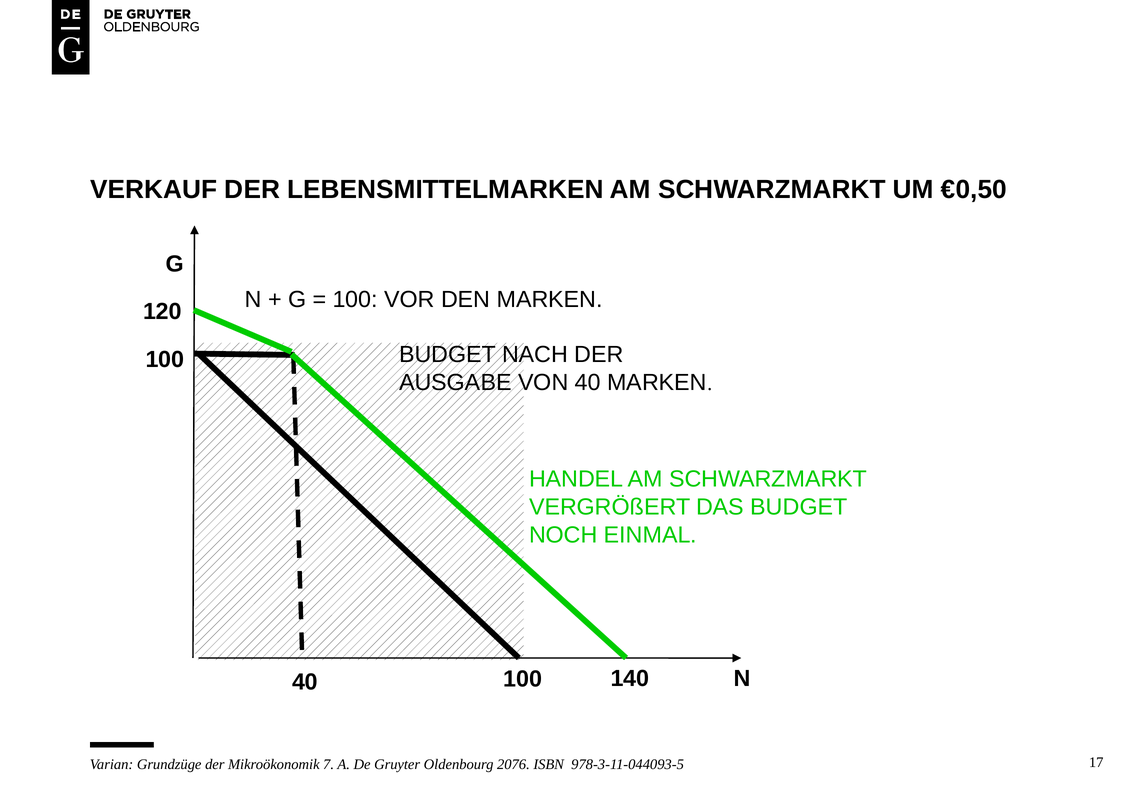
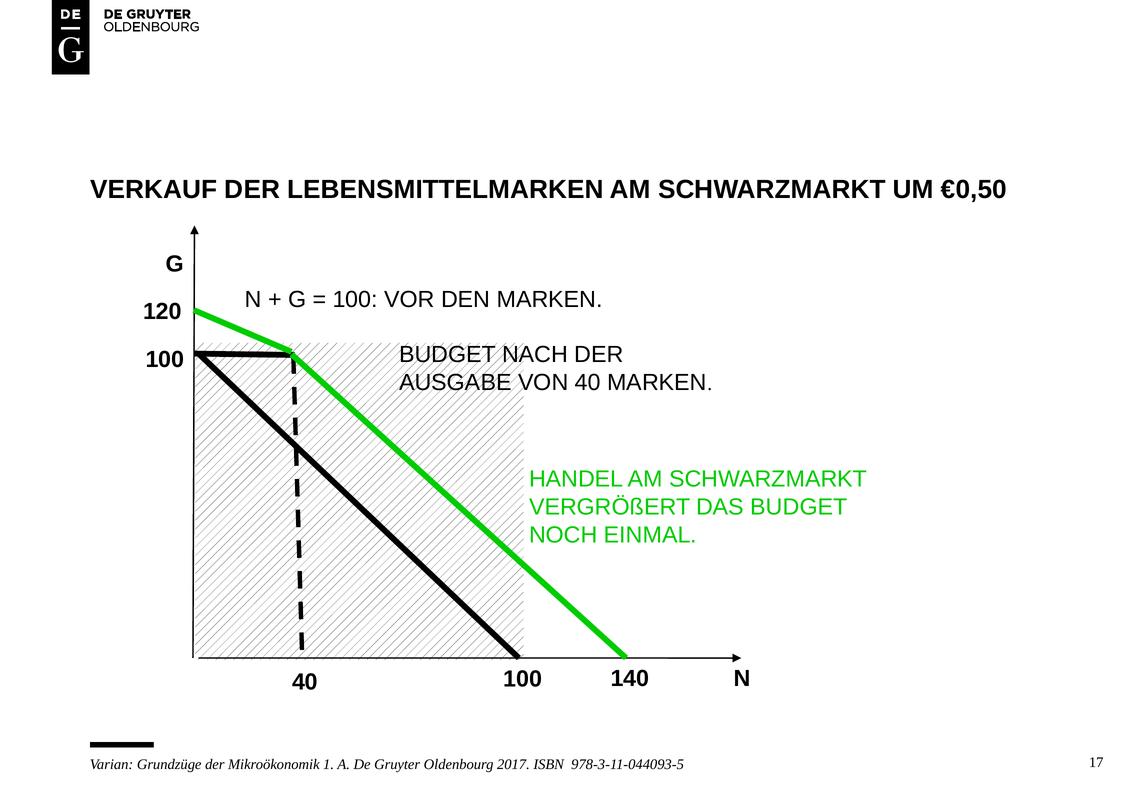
7: 7 -> 1
2076: 2076 -> 2017
